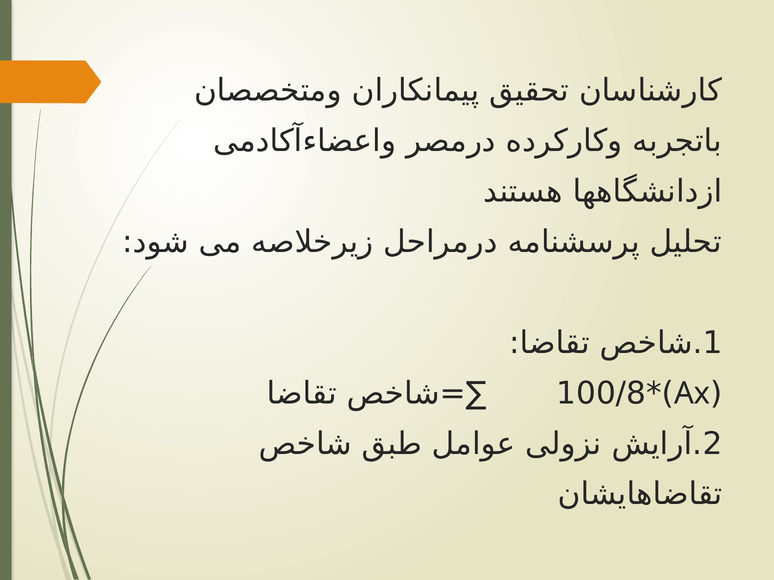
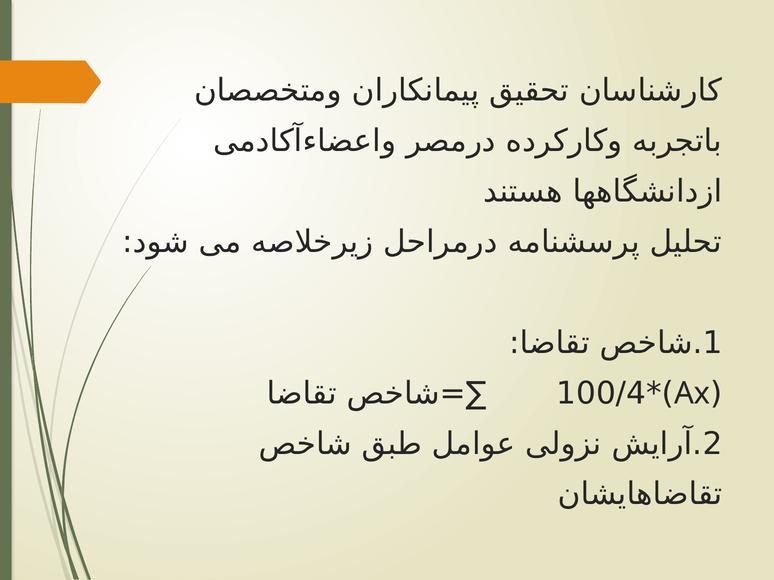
100/8: 100/8 -> 100/4
